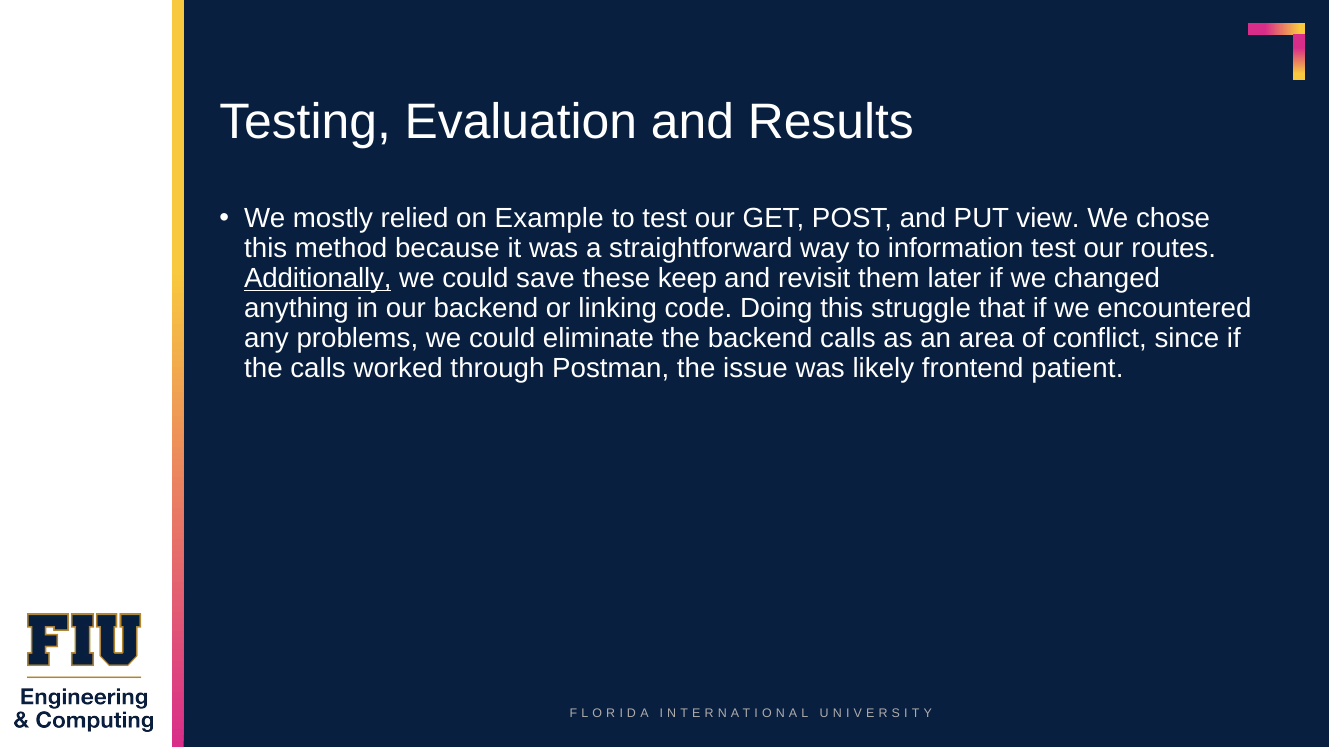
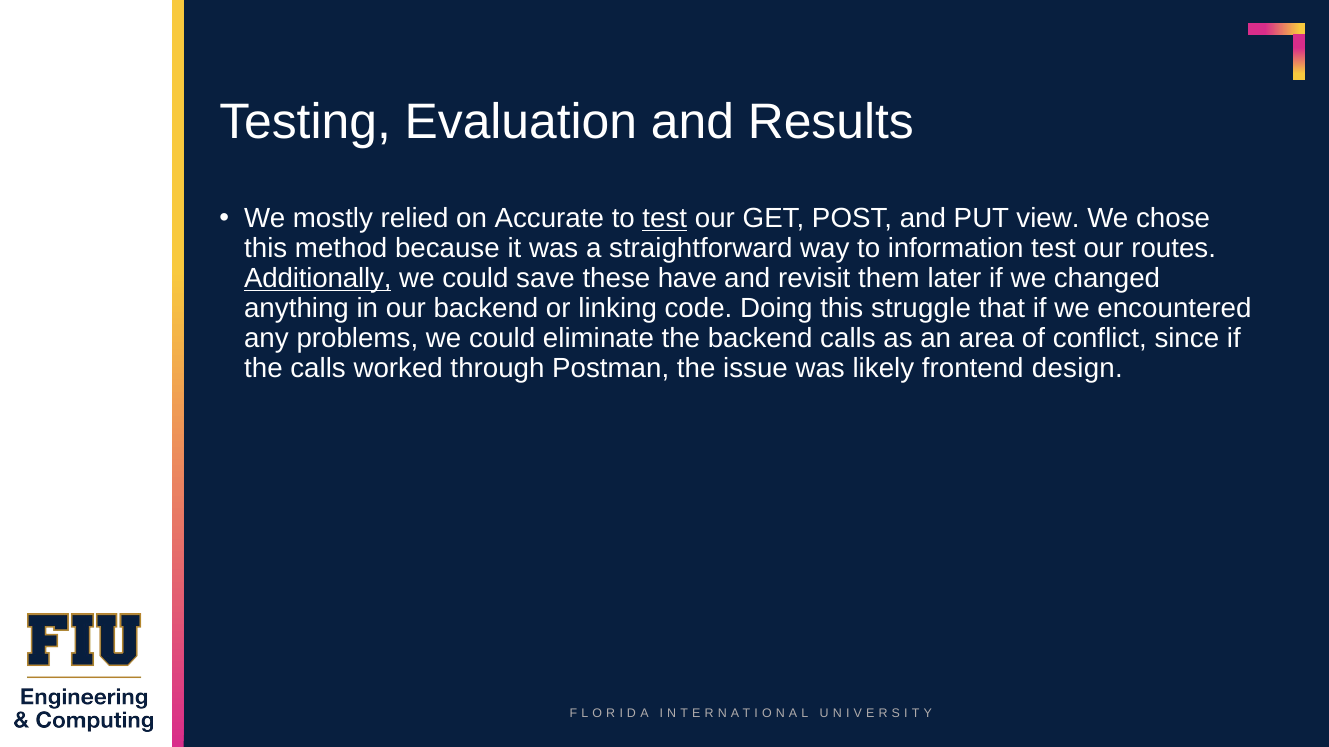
Example: Example -> Accurate
test at (665, 219) underline: none -> present
keep: keep -> have
patient: patient -> design
